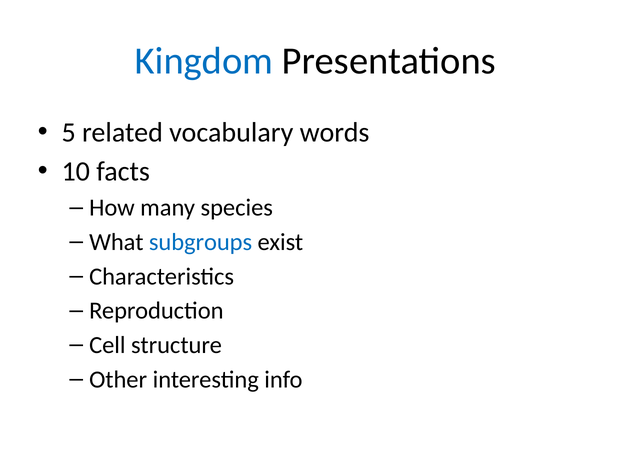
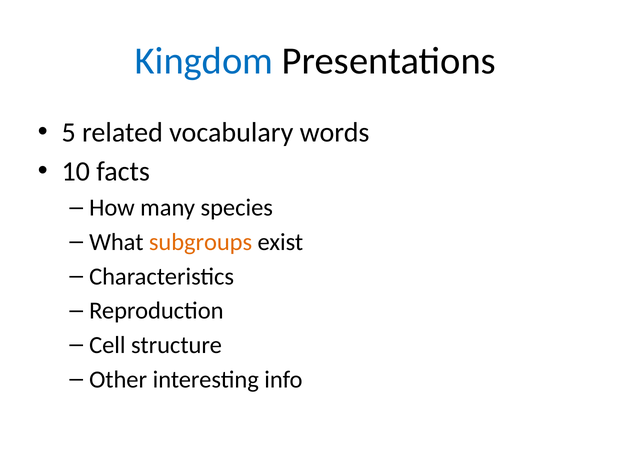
subgroups colour: blue -> orange
